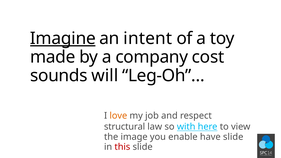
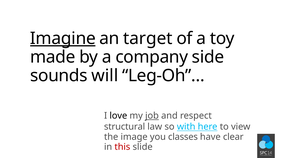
intent: intent -> target
cost: cost -> side
love colour: orange -> black
job underline: none -> present
enable: enable -> classes
have slide: slide -> clear
